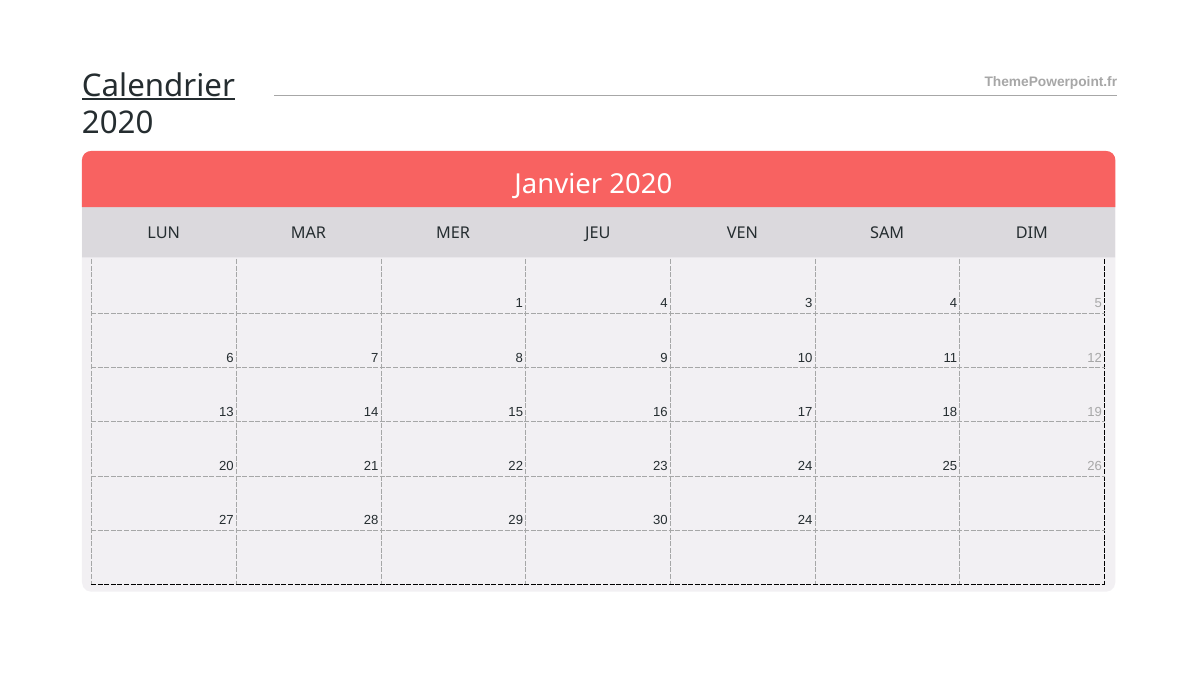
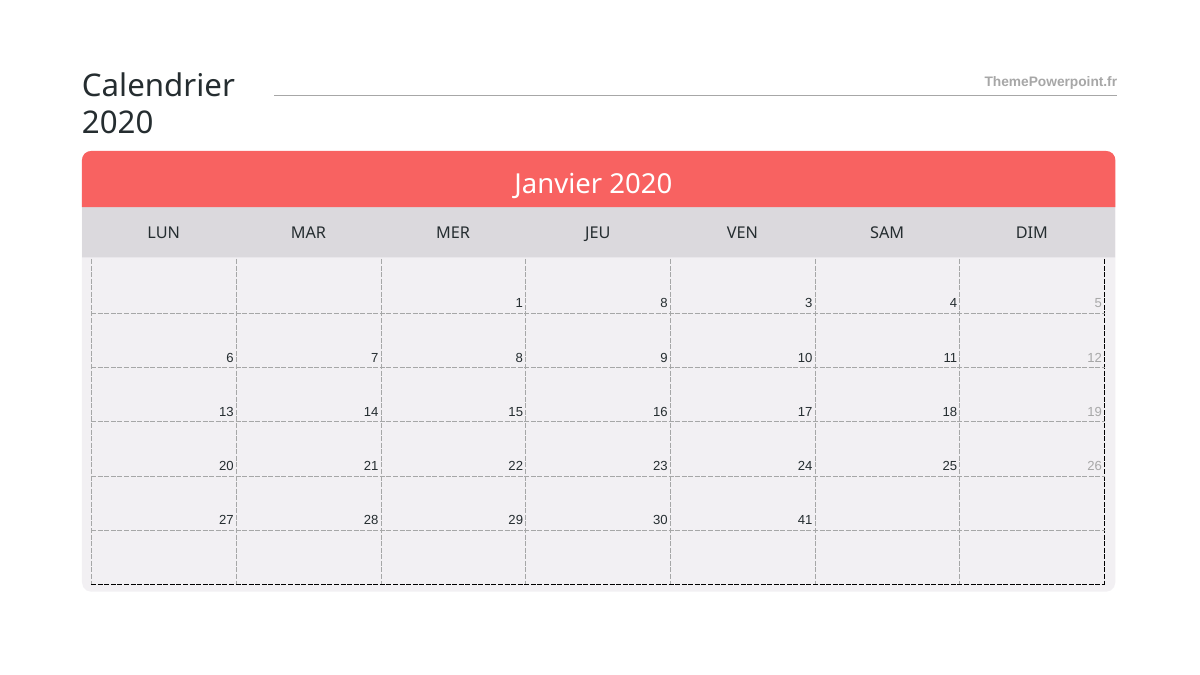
Calendrier underline: present -> none
1 4: 4 -> 8
30 24: 24 -> 41
